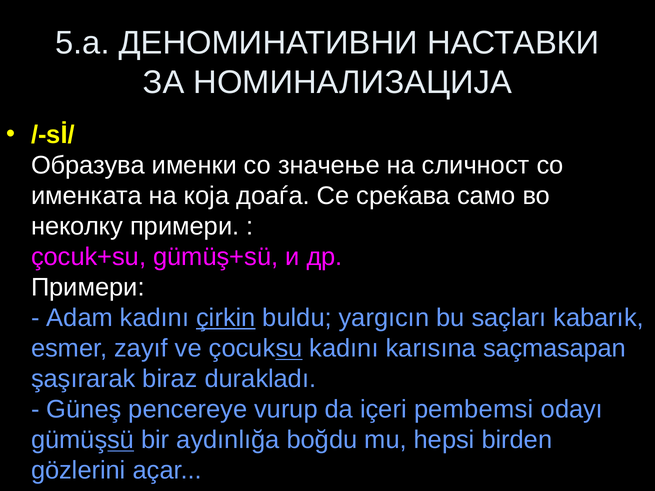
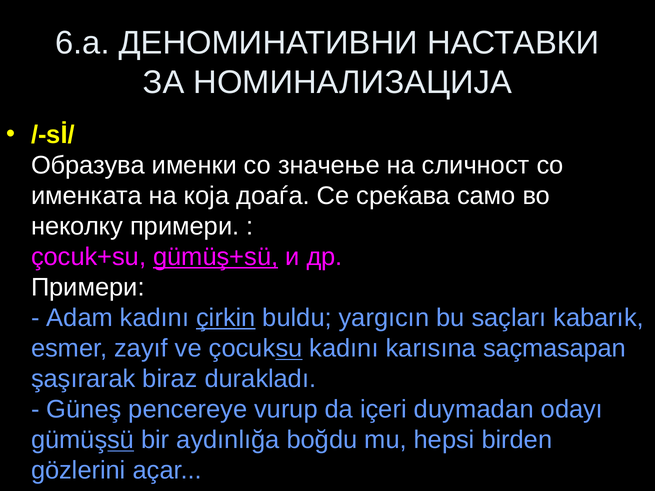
5.a: 5.a -> 6.a
gümüş+sü underline: none -> present
pembemsi: pembemsi -> duymadan
